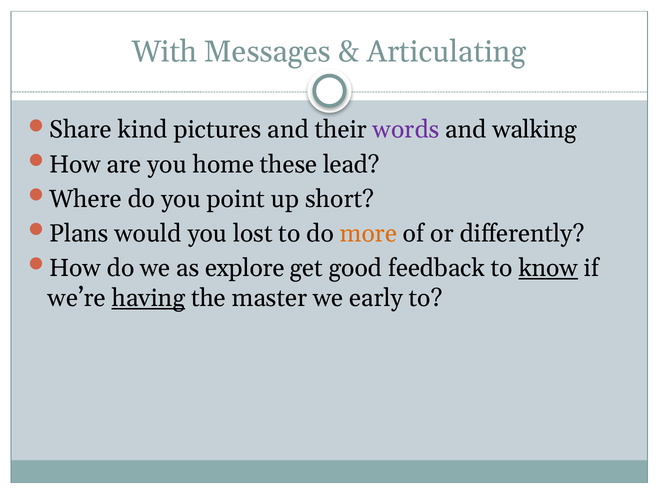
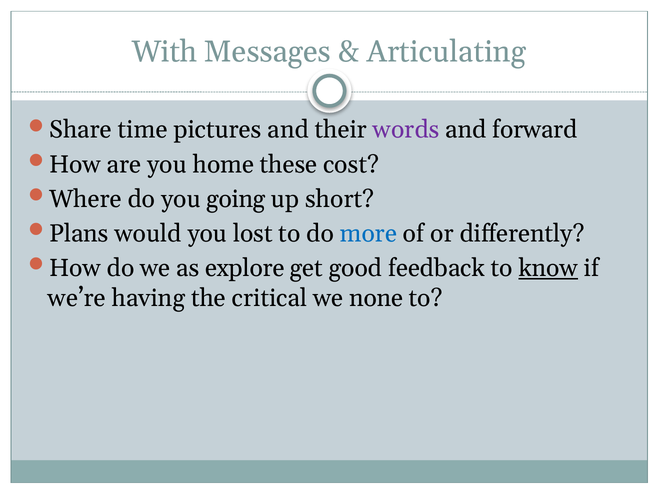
kind: kind -> time
walking: walking -> forward
lead: lead -> cost
point: point -> going
more colour: orange -> blue
having underline: present -> none
master: master -> critical
early: early -> none
